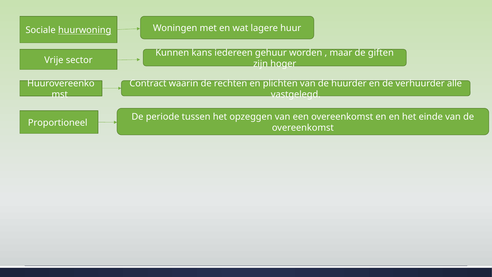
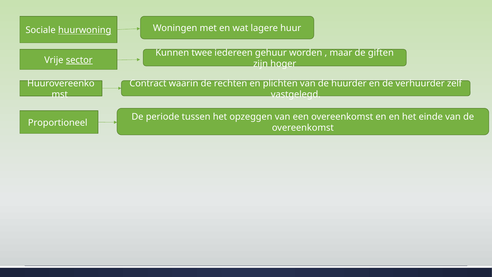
kans: kans -> twee
sector underline: none -> present
alle: alle -> zelf
